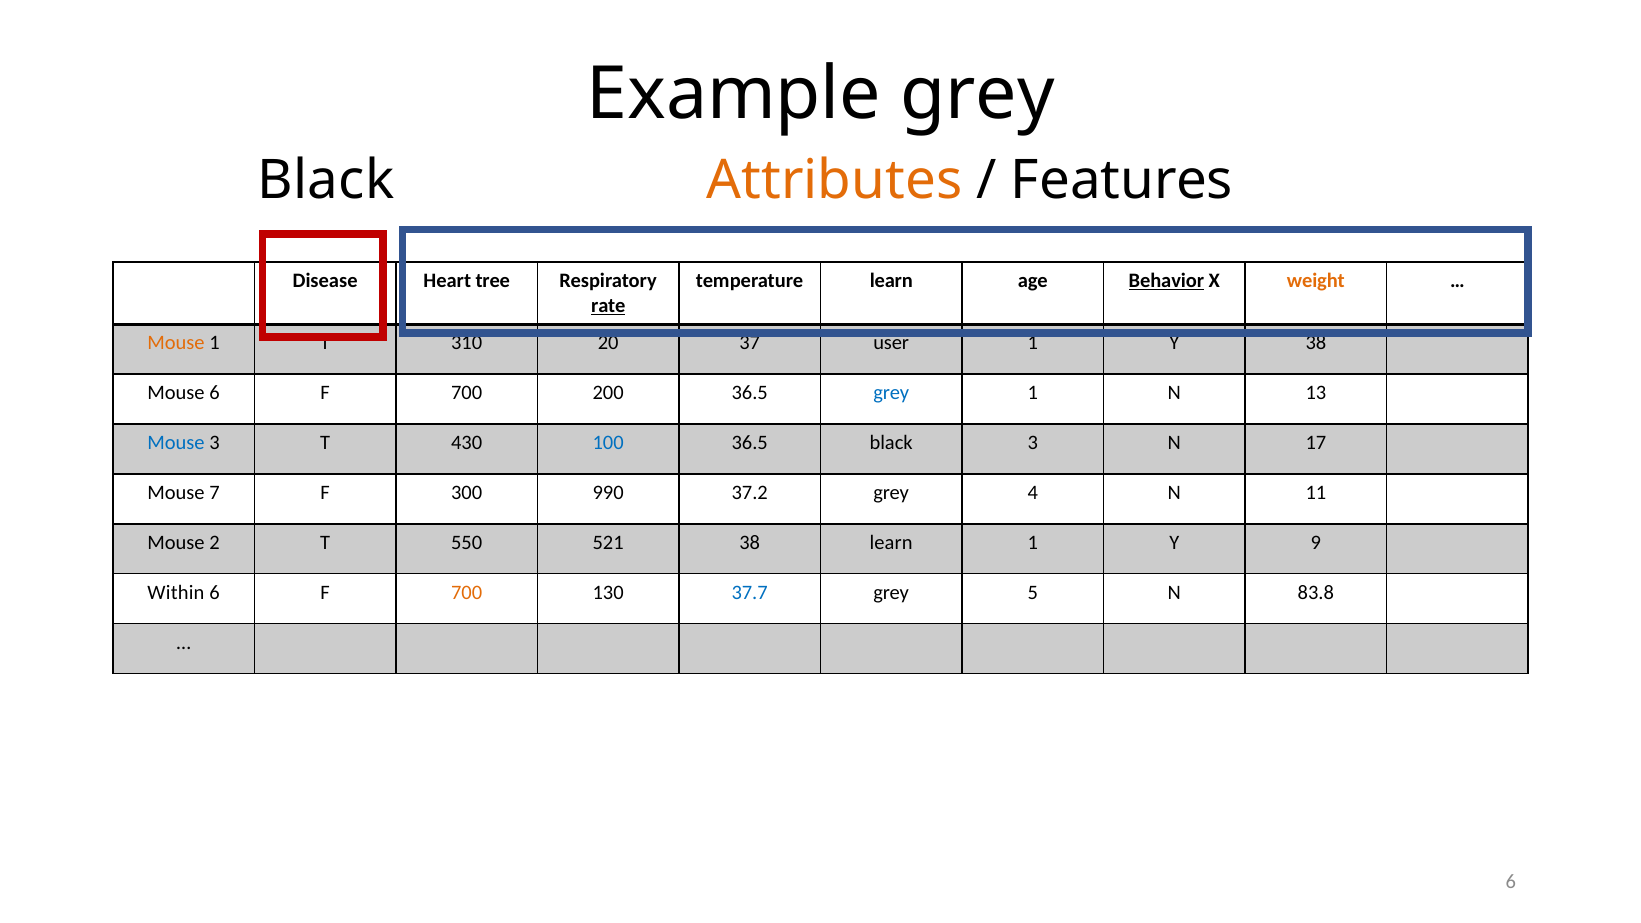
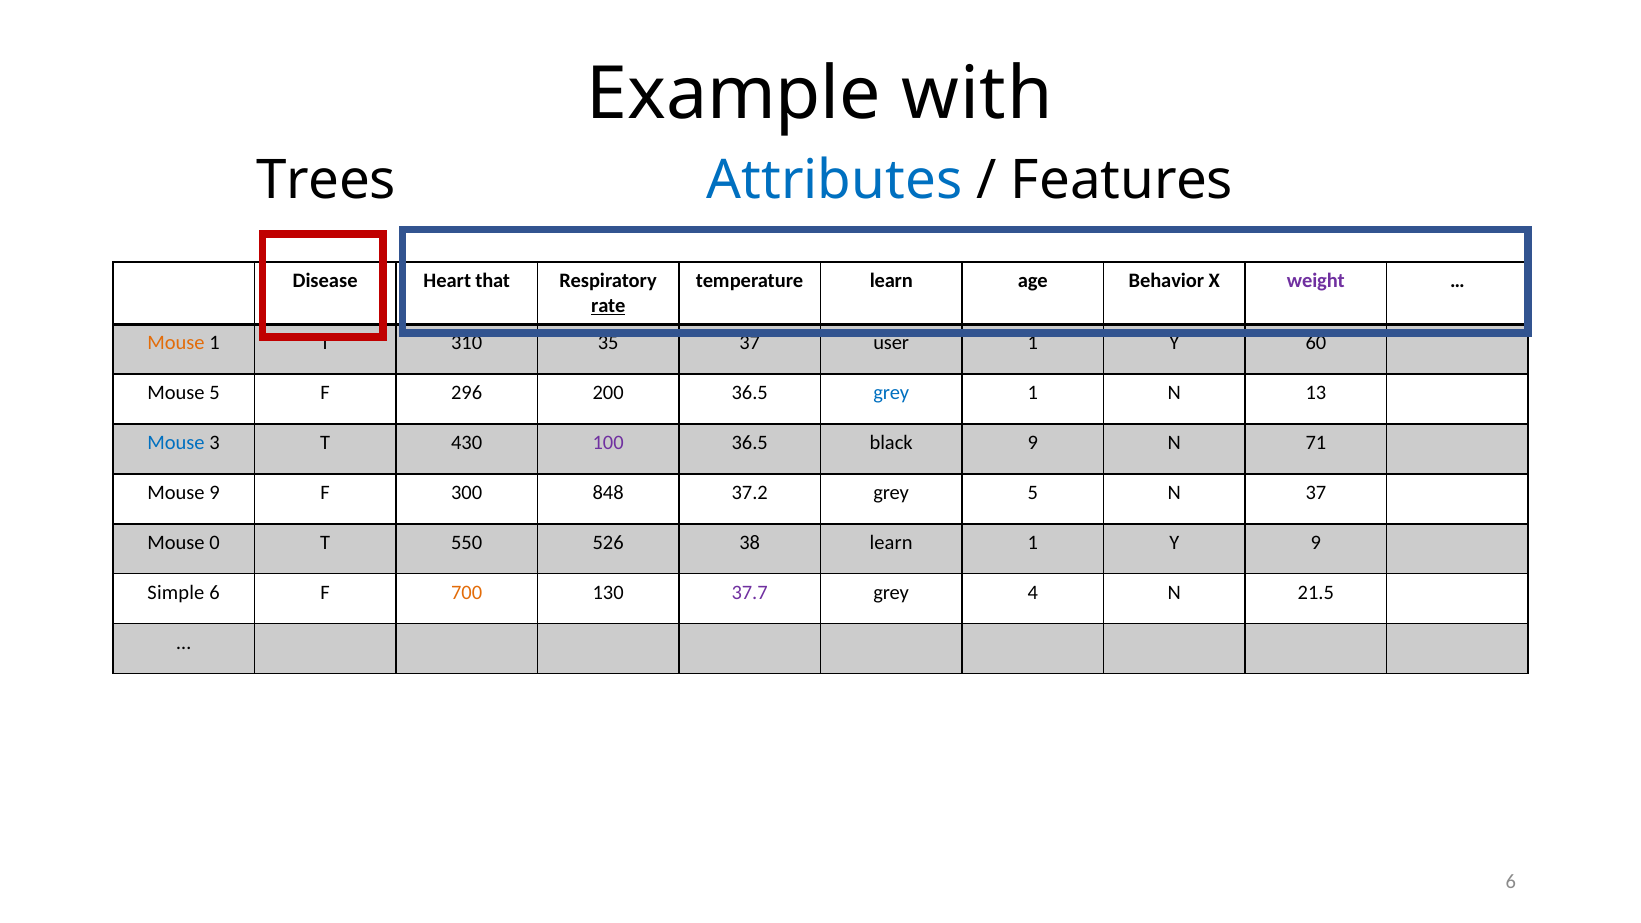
Example grey: grey -> with
Black at (326, 181): Black -> Trees
Attributes colour: orange -> blue
tree: tree -> that
Behavior underline: present -> none
weight colour: orange -> purple
20: 20 -> 35
Y 38: 38 -> 60
Mouse 6: 6 -> 5
700 at (467, 393): 700 -> 296
100 colour: blue -> purple
black 3: 3 -> 9
17: 17 -> 71
Mouse 7: 7 -> 9
990: 990 -> 848
grey 4: 4 -> 5
N 11: 11 -> 37
2: 2 -> 0
521: 521 -> 526
Within: Within -> Simple
37.7 colour: blue -> purple
5: 5 -> 4
83.8: 83.8 -> 21.5
